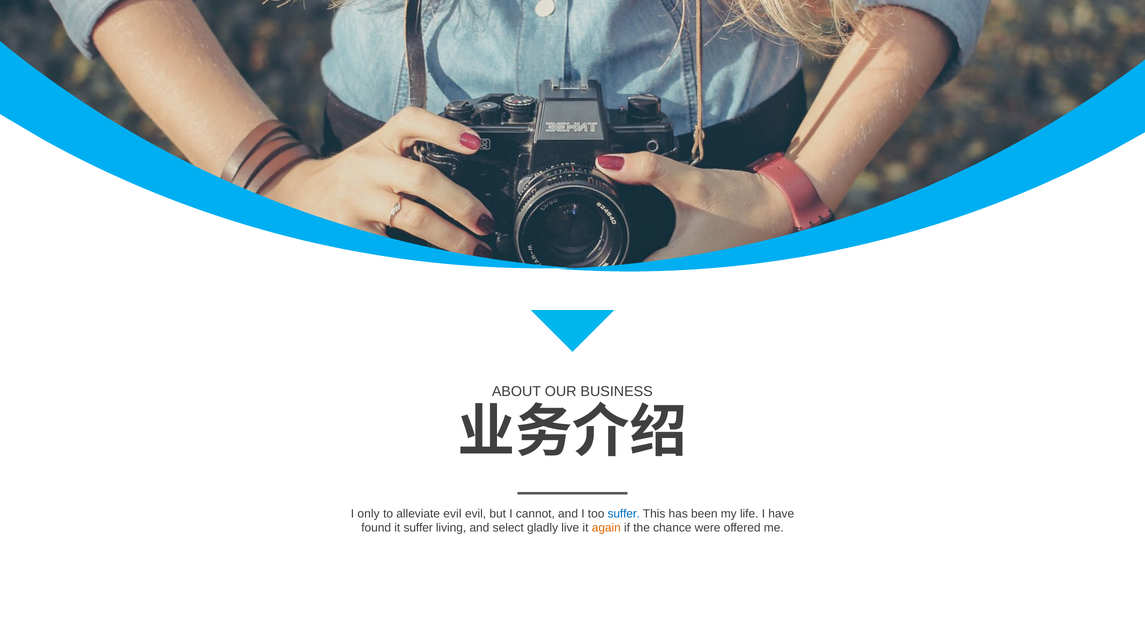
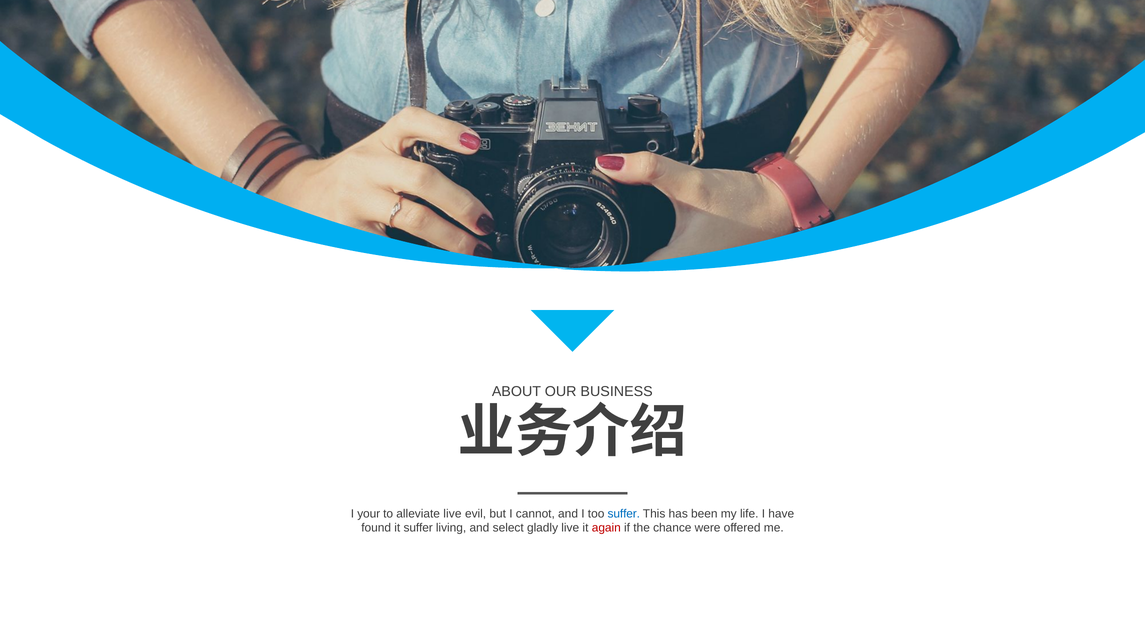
only: only -> your
alleviate evil: evil -> live
again colour: orange -> red
